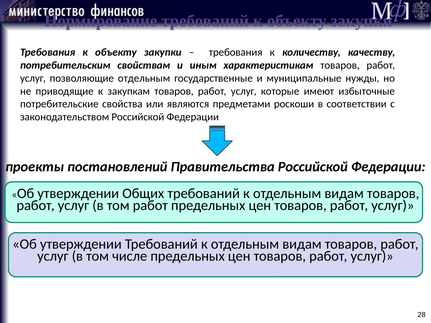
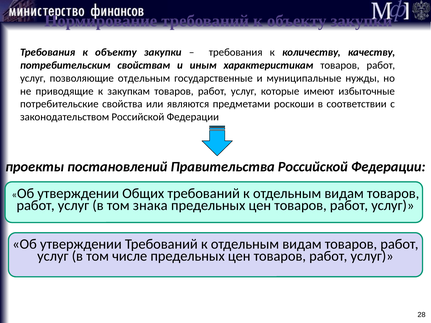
том работ: работ -> знака
